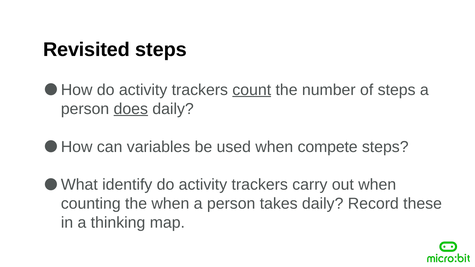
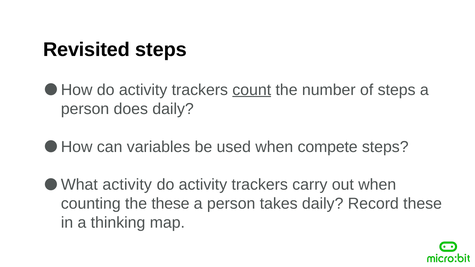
does underline: present -> none
What identify: identify -> activity
the when: when -> these
